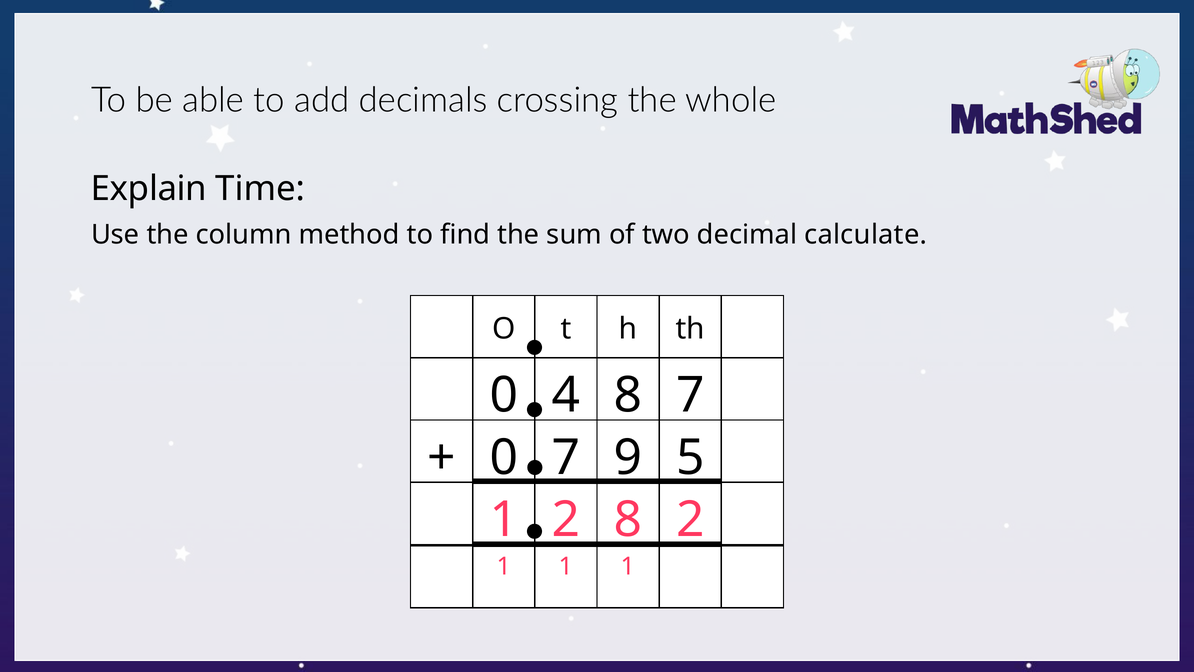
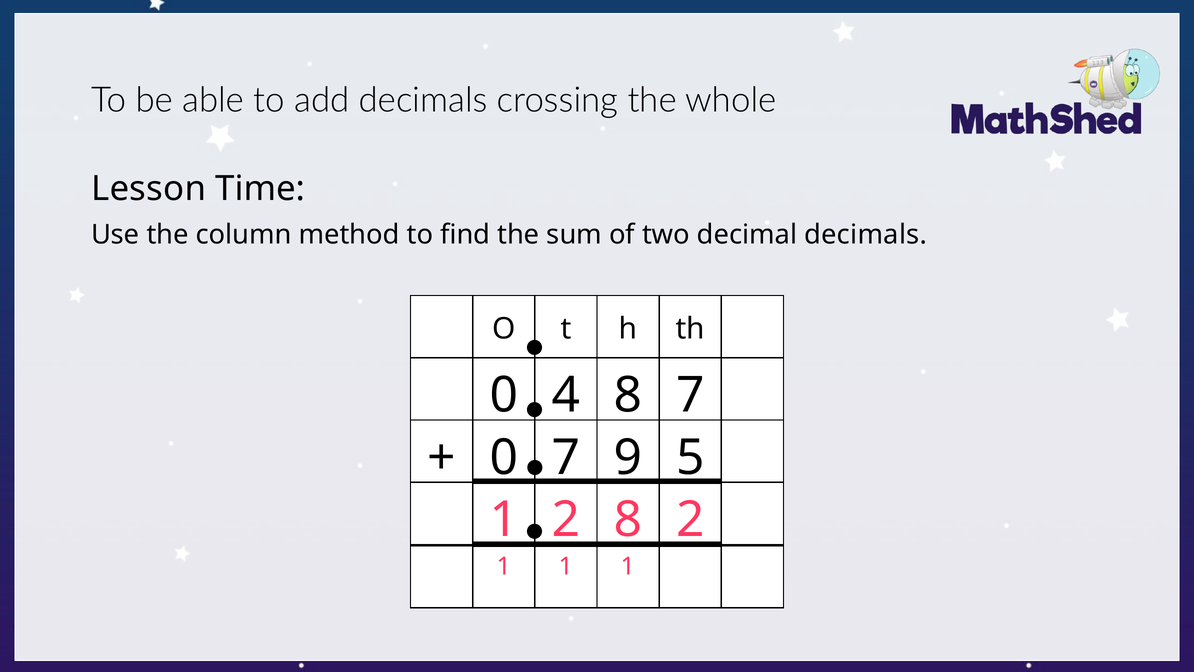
Explain: Explain -> Lesson
decimal calculate: calculate -> decimals
